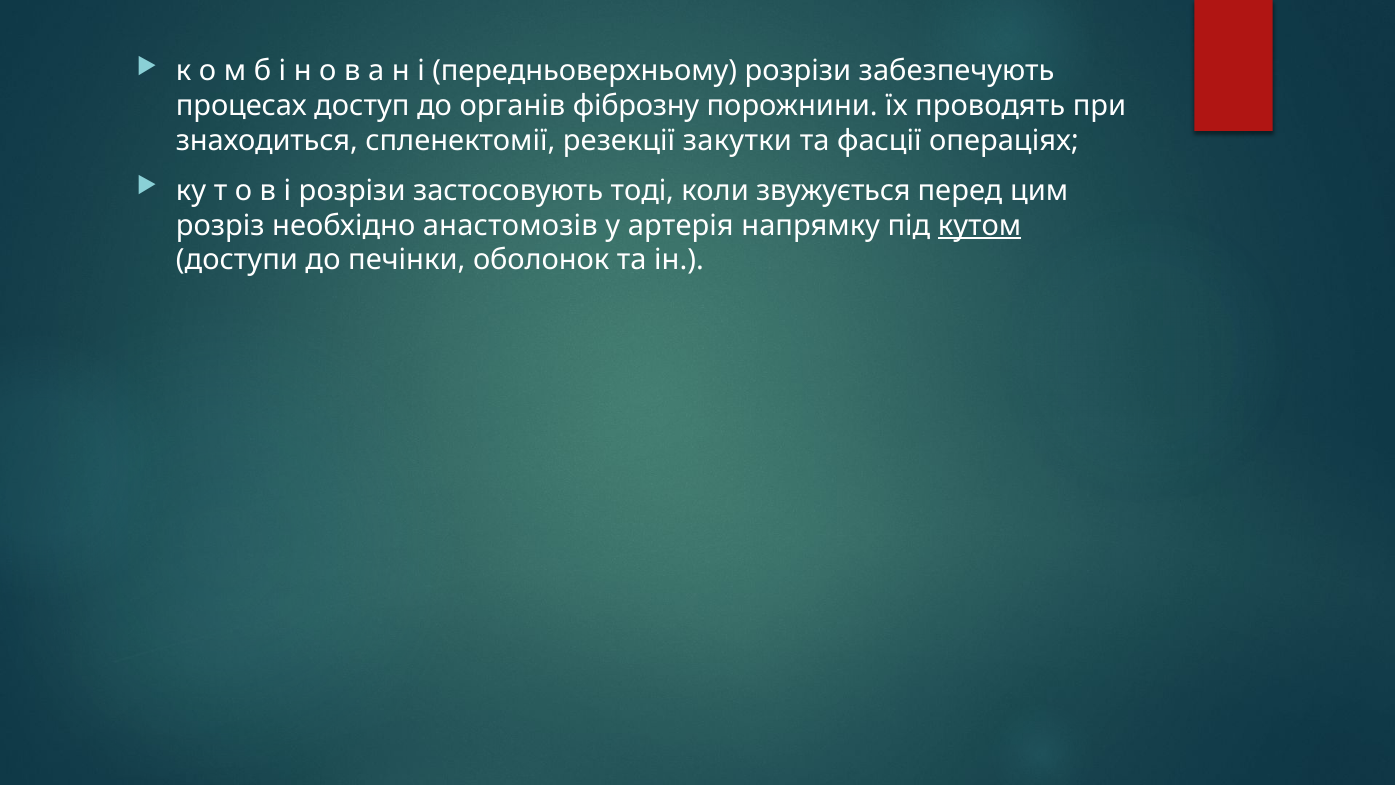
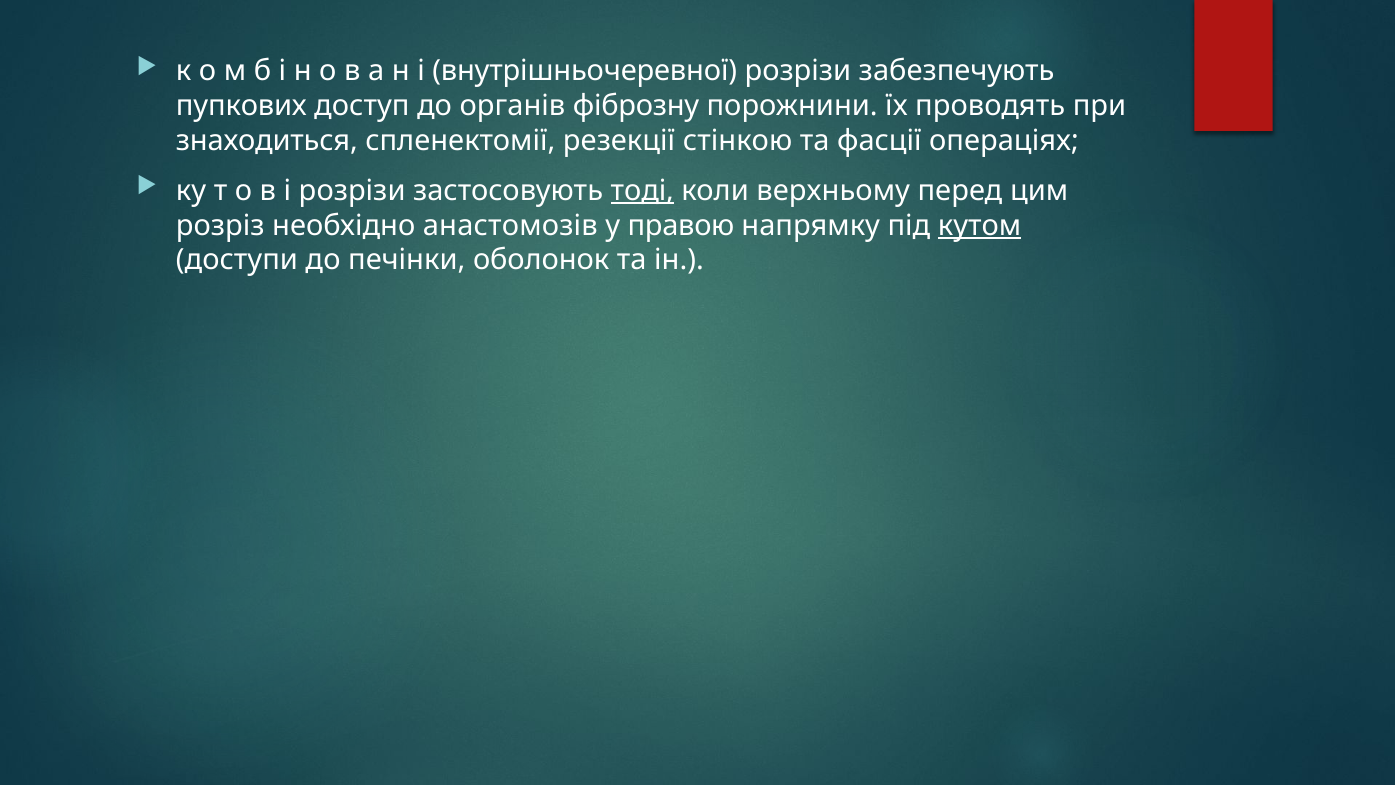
передньоверхньому: передньоверхньому -> внутрішньочеревної
процесах: процесах -> пупкових
закутки: закутки -> стінкою
тоді underline: none -> present
звужується: звужується -> верхньому
артерія: артерія -> правою
